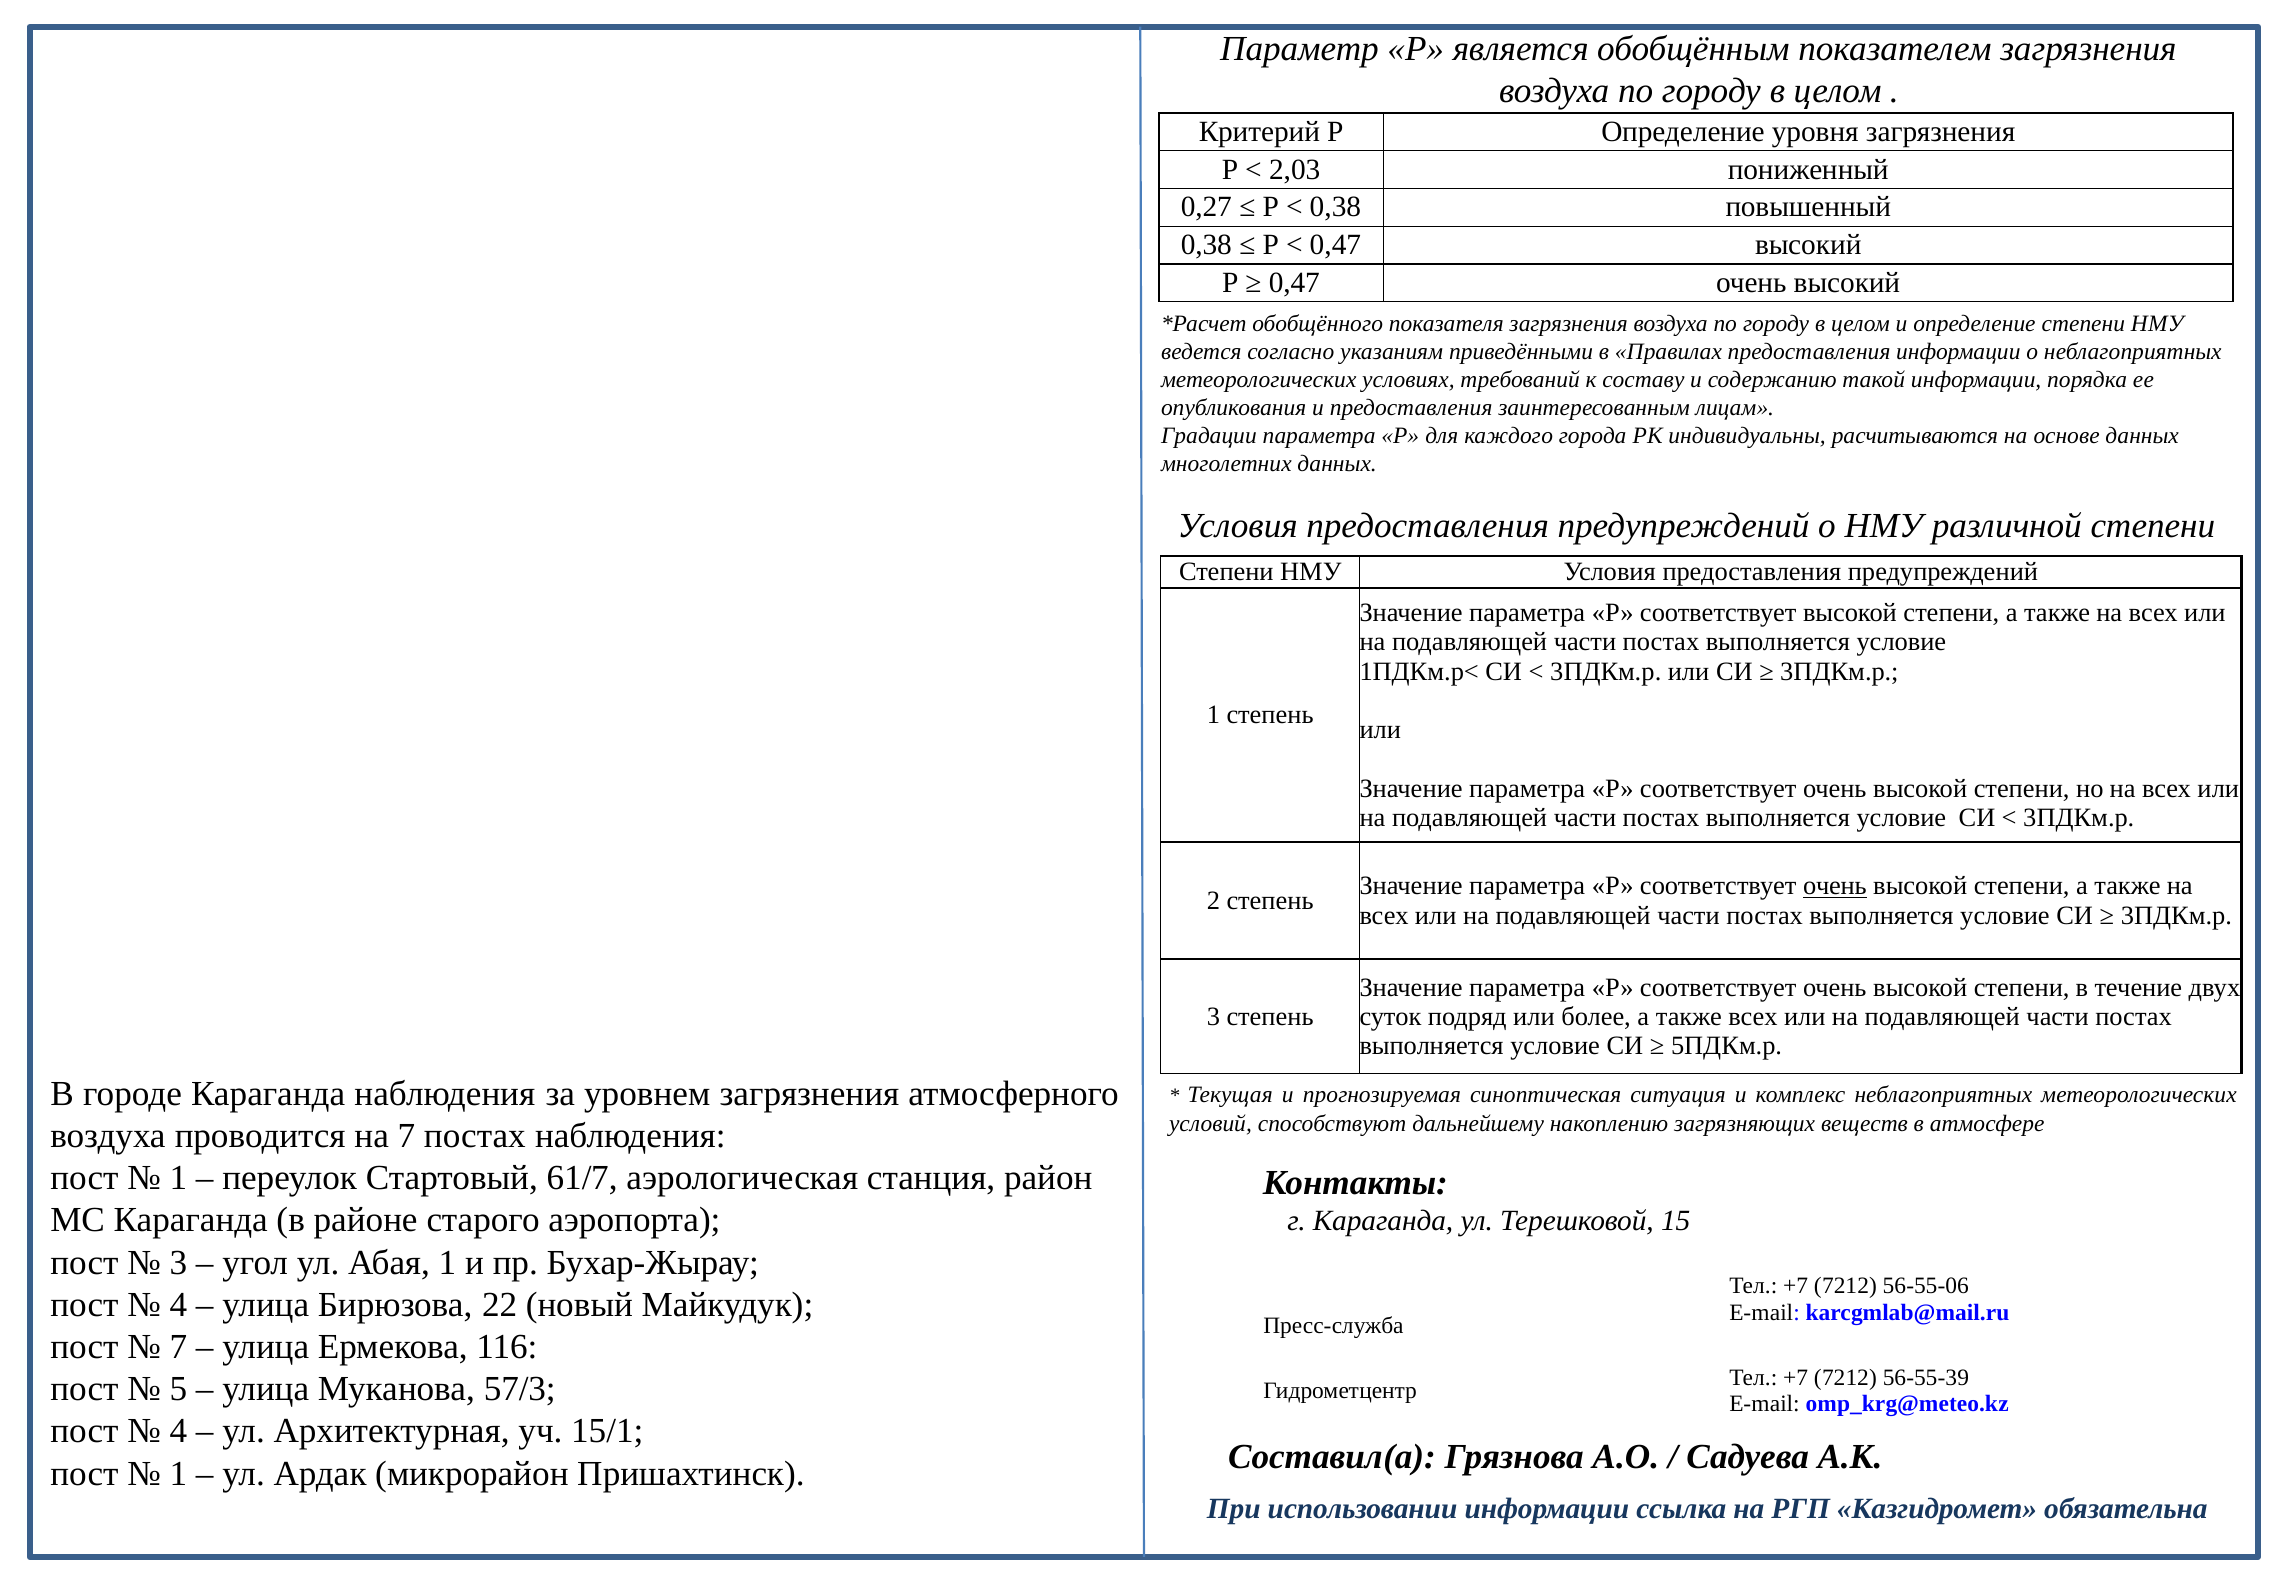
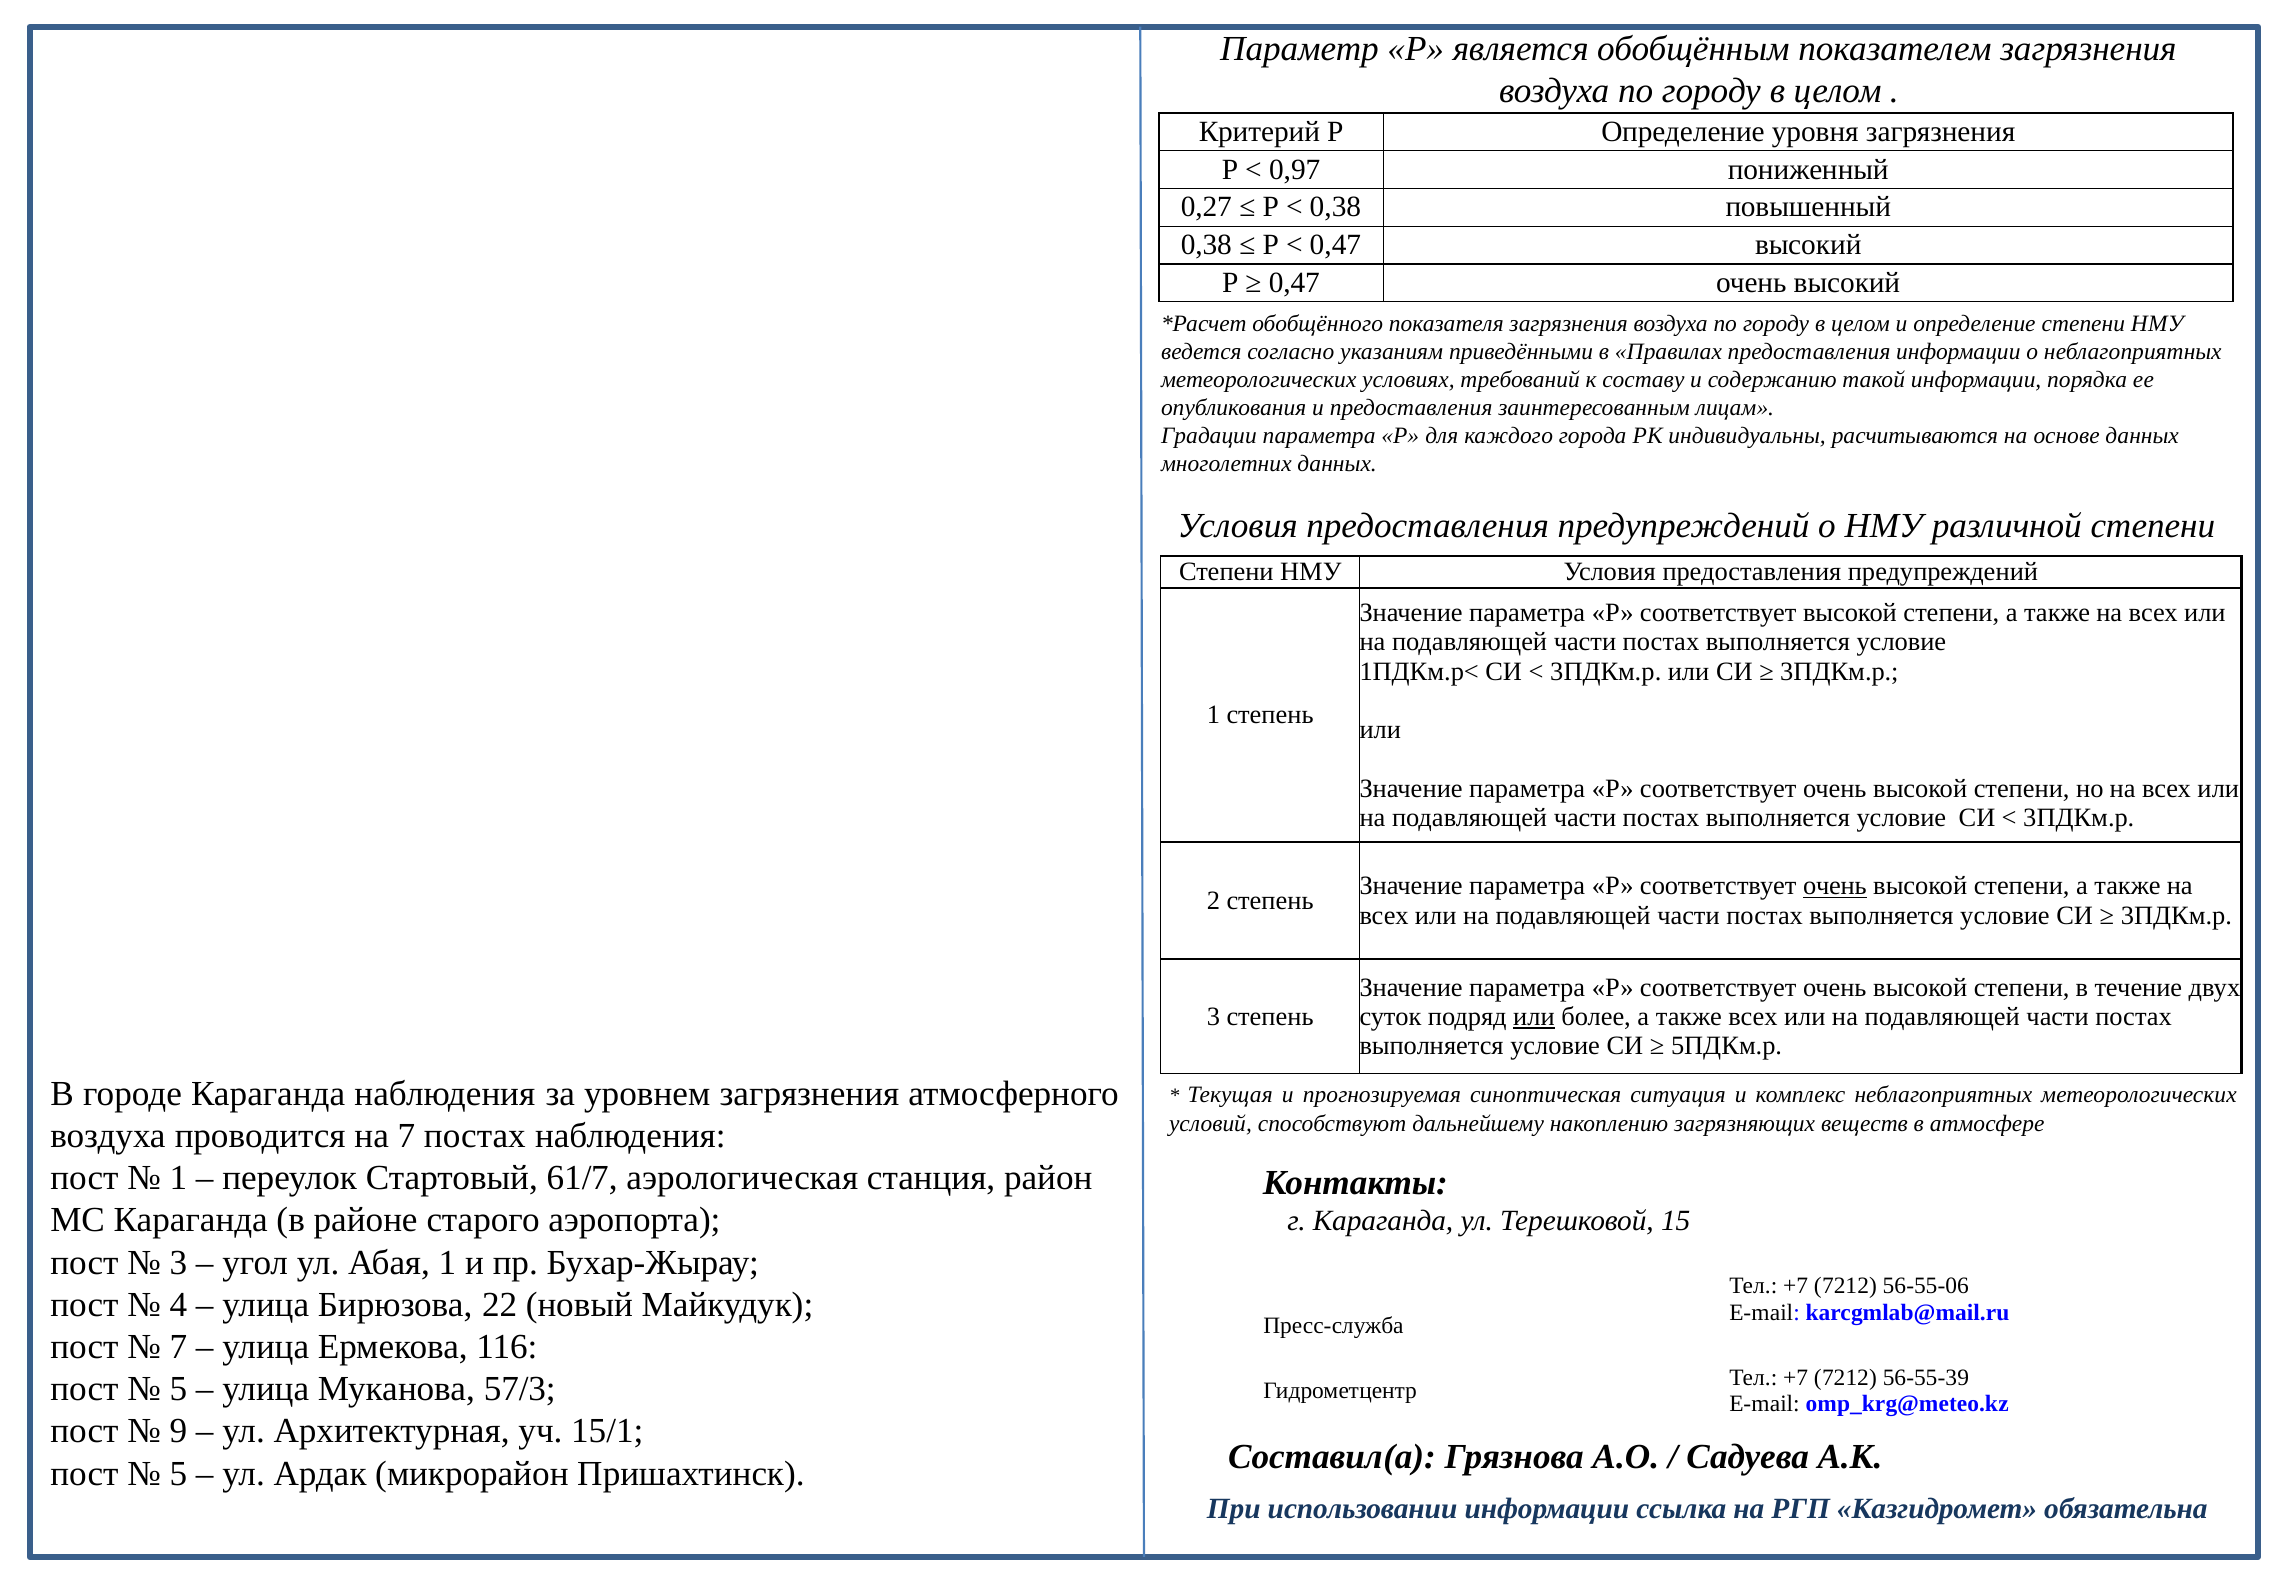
2,03: 2,03 -> 0,97
или at (1534, 1017) underline: none -> present
4 at (178, 1431): 4 -> 9
1 at (178, 1474): 1 -> 5
